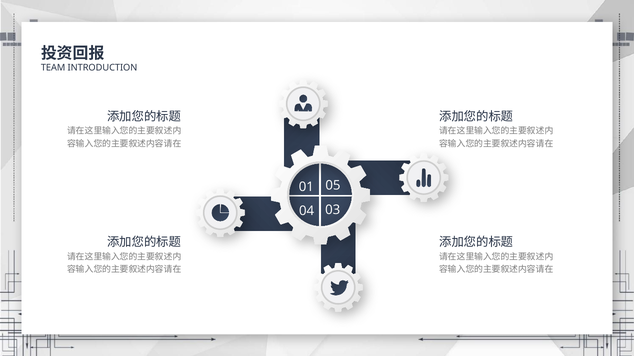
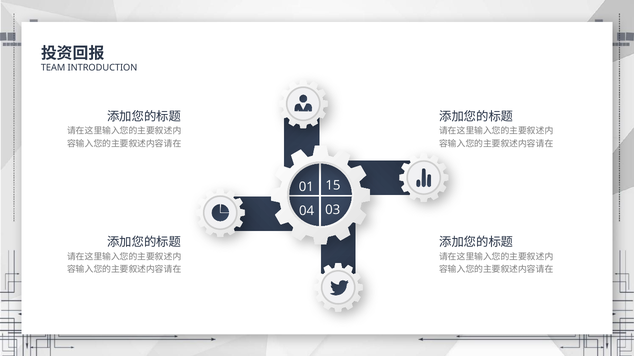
05: 05 -> 15
